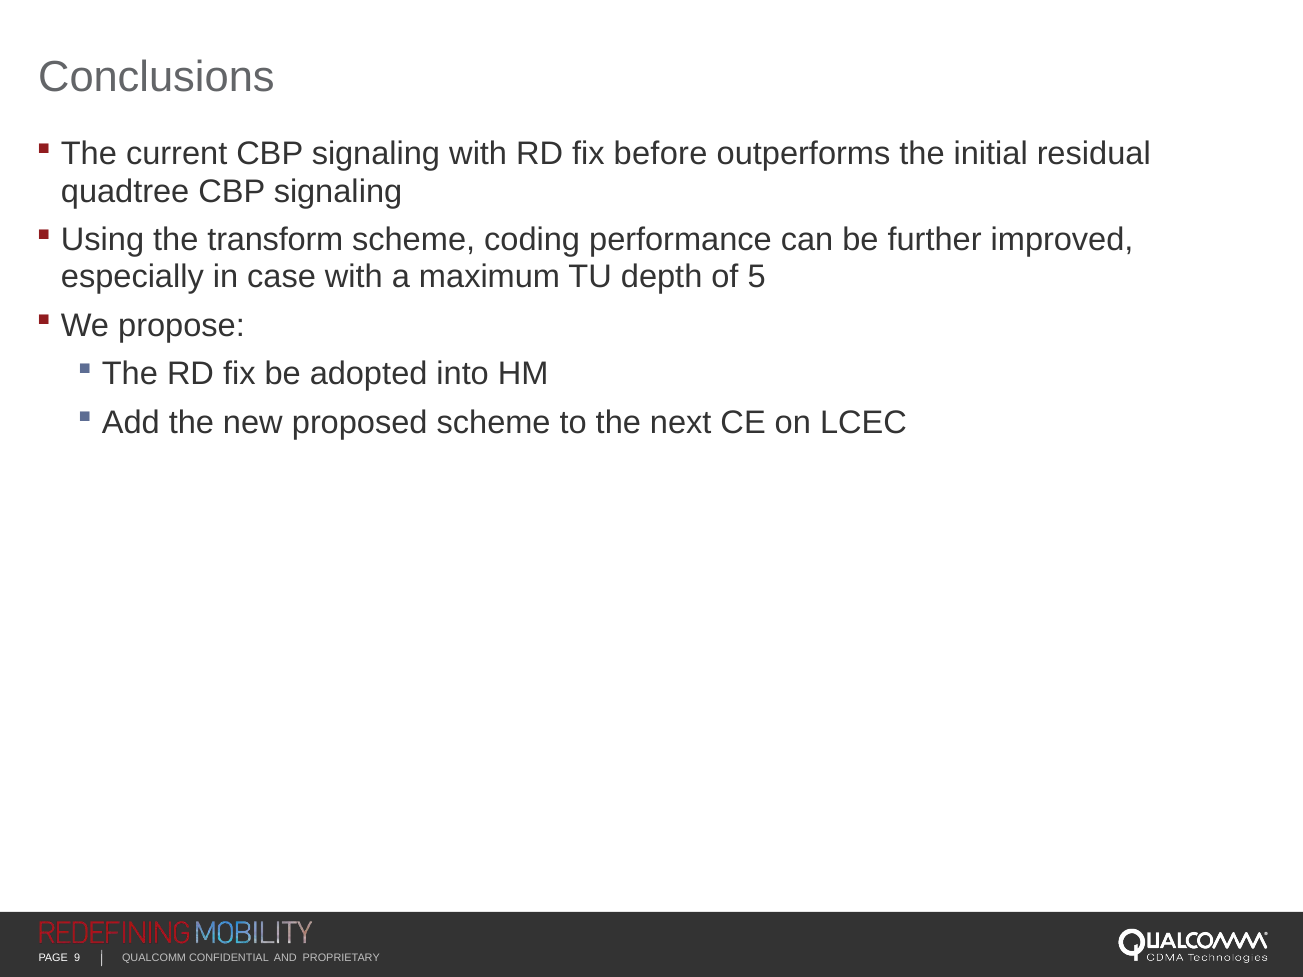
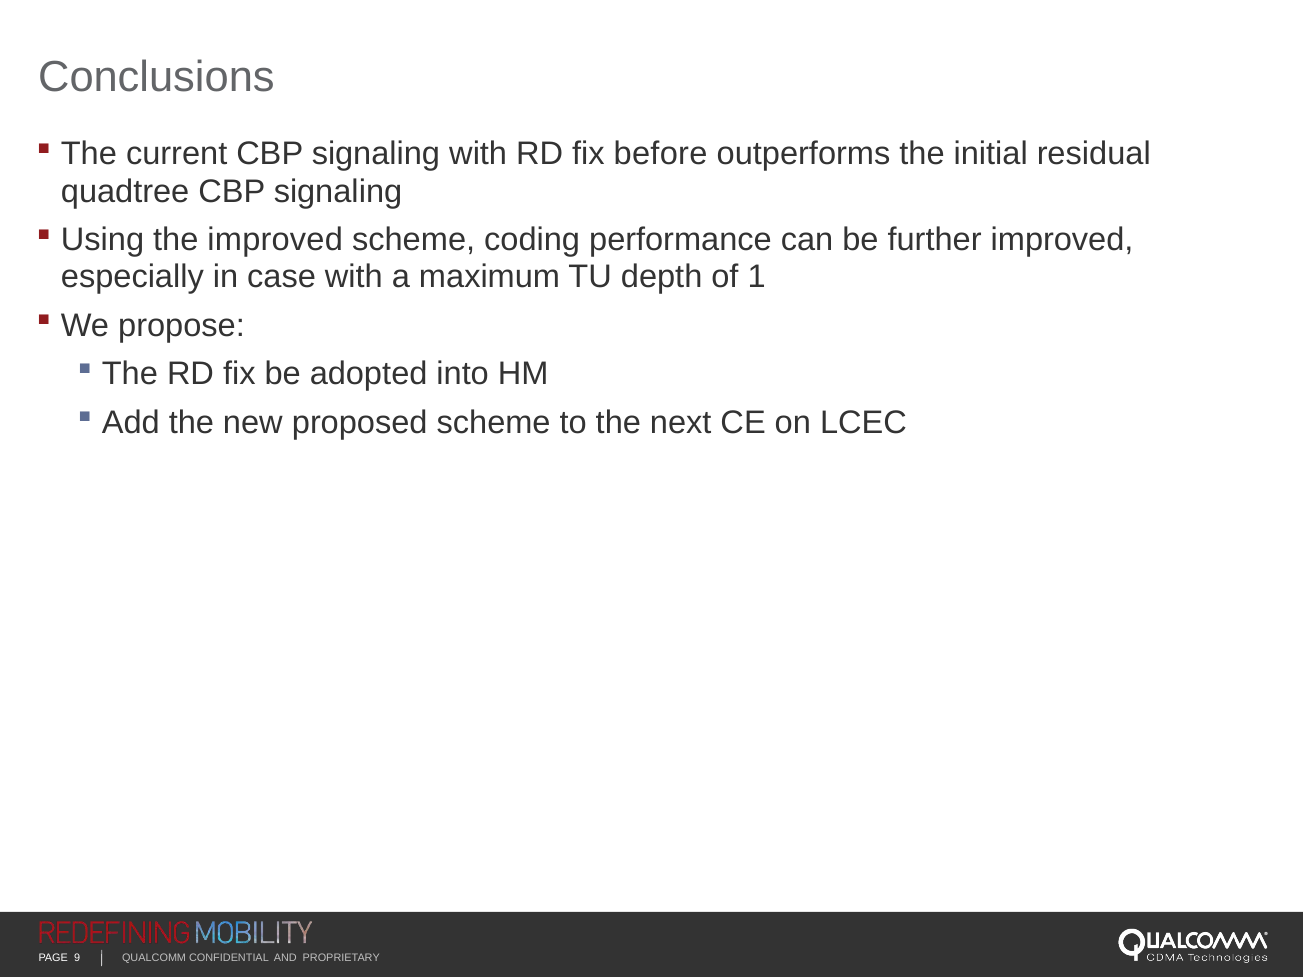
the transform: transform -> improved
5: 5 -> 1
